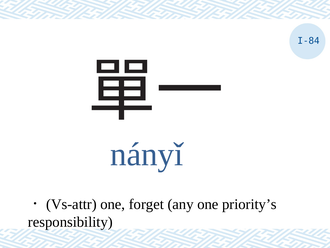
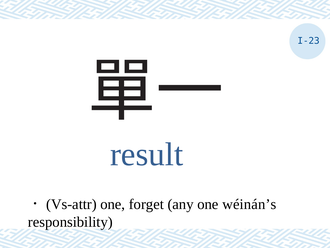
I-84: I-84 -> I-23
nányǐ: nányǐ -> result
priority’s: priority’s -> wéinán’s
